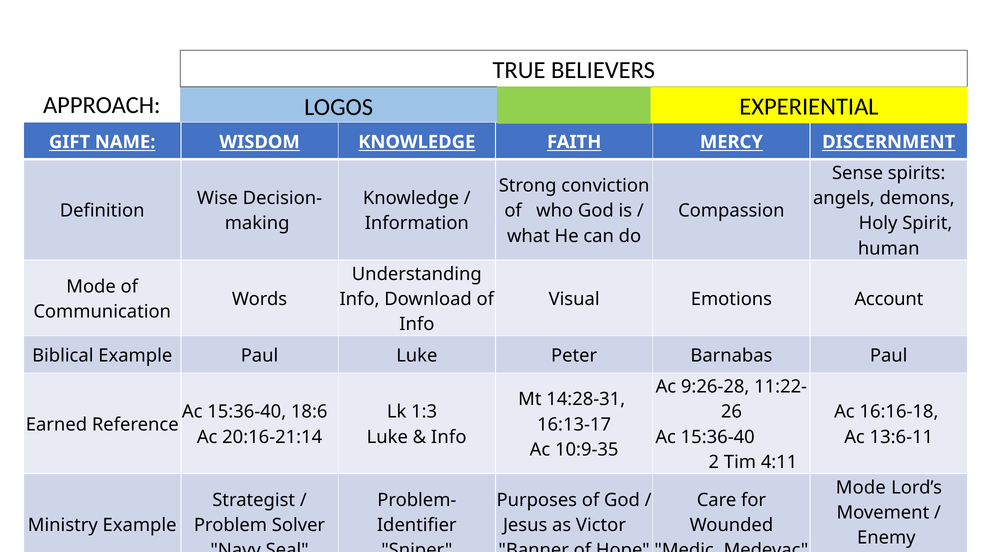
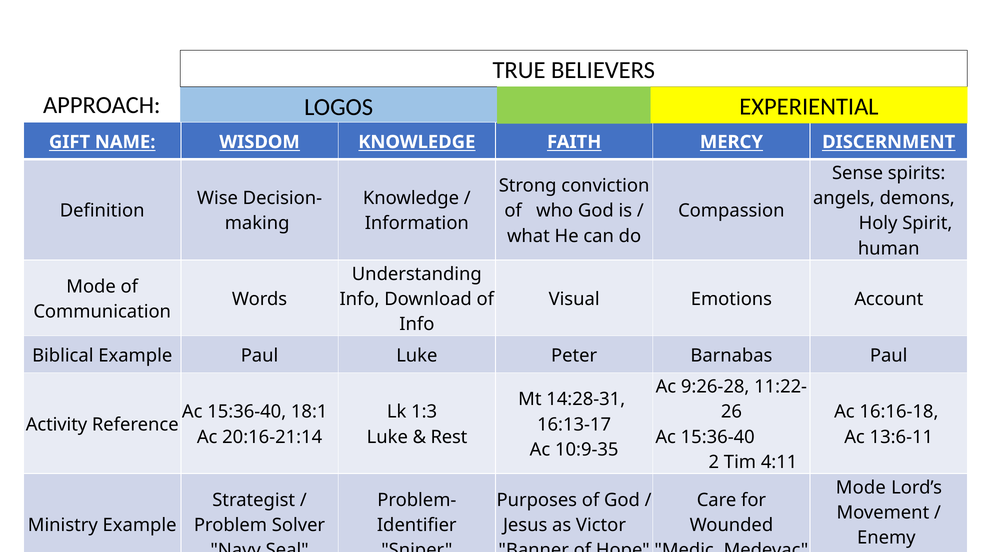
18:6: 18:6 -> 18:1
Earned at (56, 425): Earned -> Activity
Info at (449, 437): Info -> Rest
